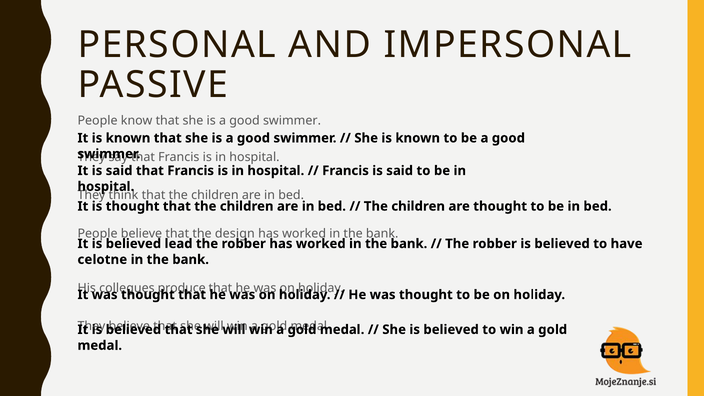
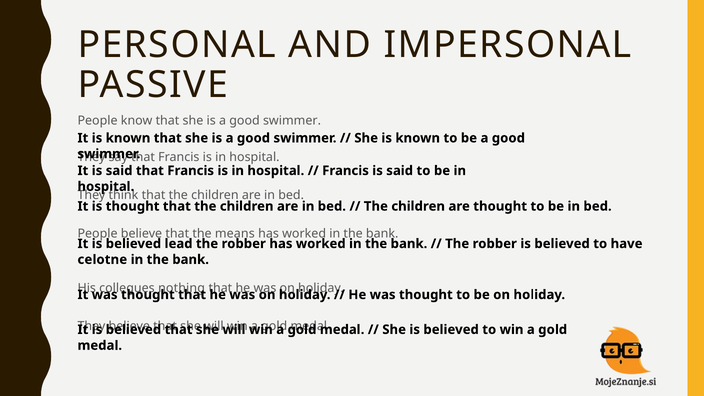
design: design -> means
produce: produce -> nothing
